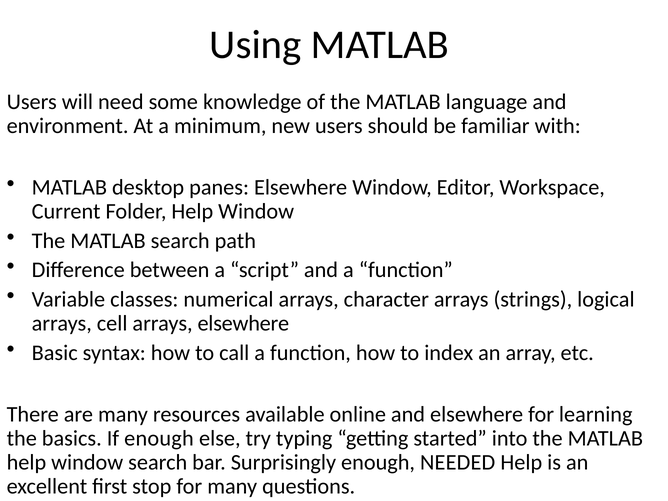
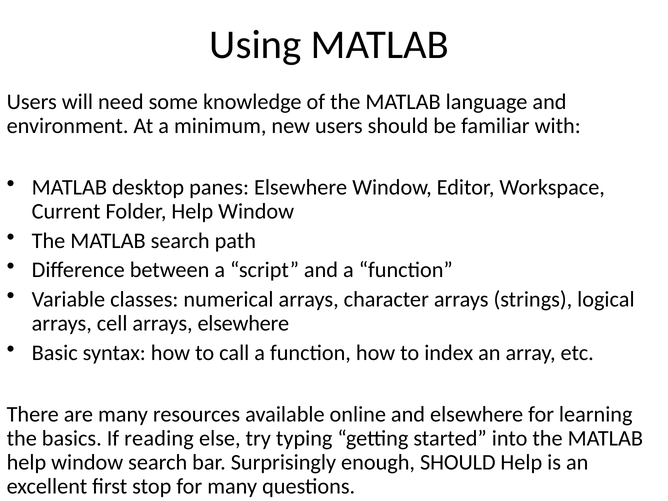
If enough: enough -> reading
enough NEEDED: NEEDED -> SHOULD
